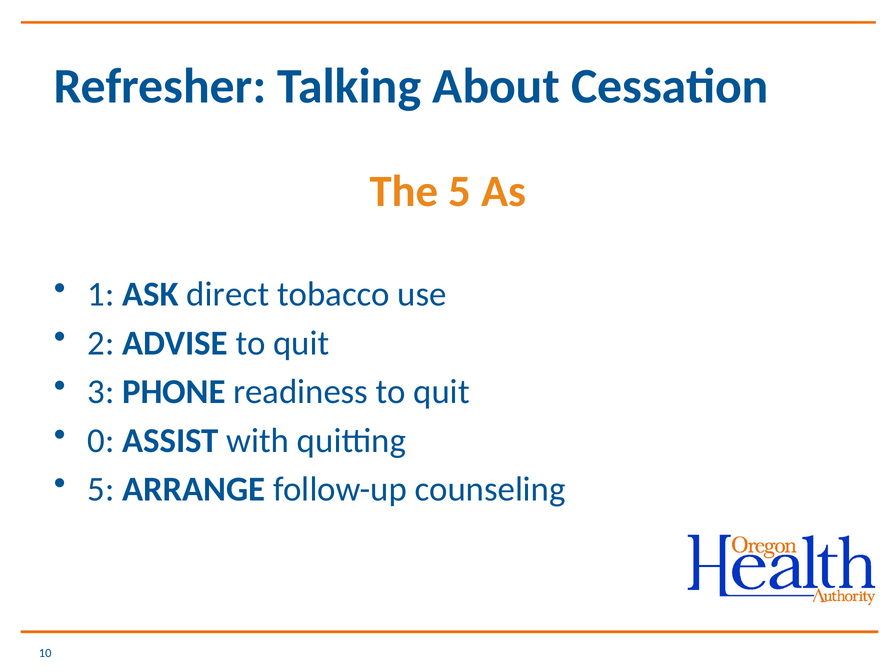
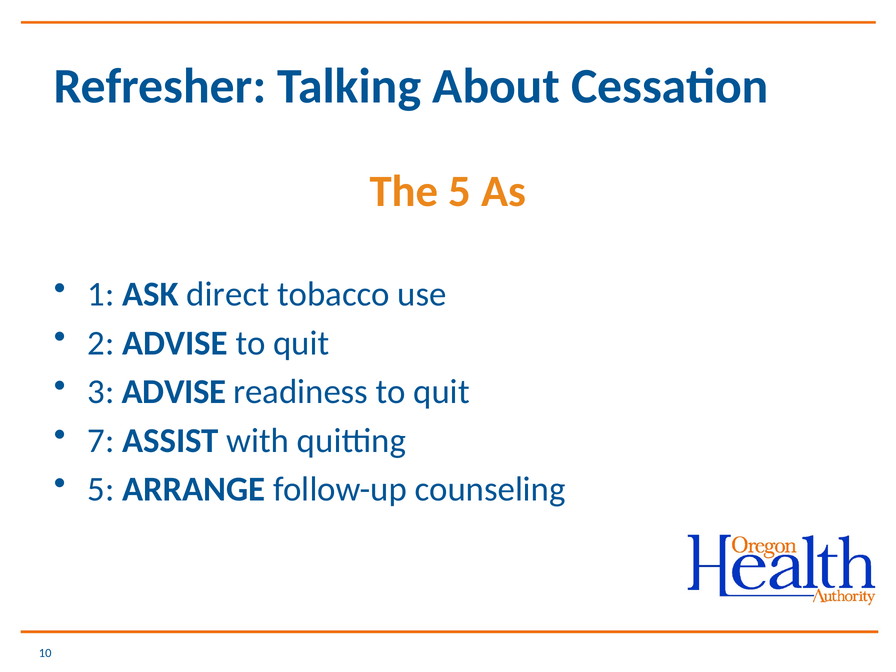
3 PHONE: PHONE -> ADVISE
0: 0 -> 7
